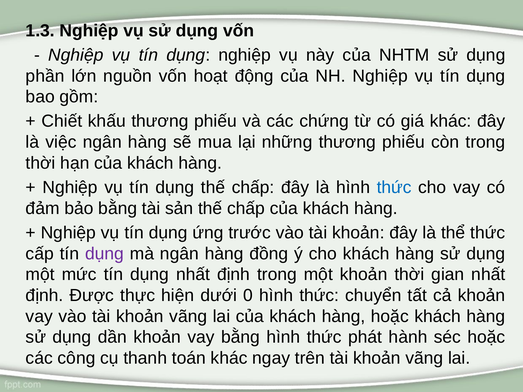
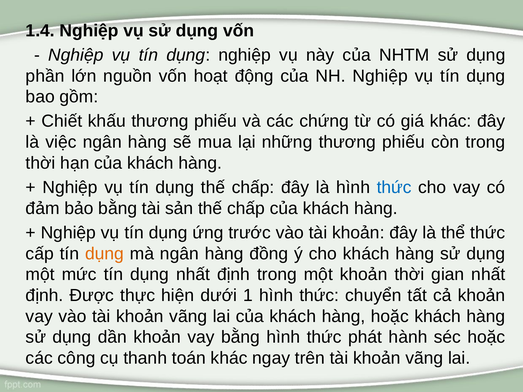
1.3: 1.3 -> 1.4
dụng at (104, 254) colour: purple -> orange
0: 0 -> 1
